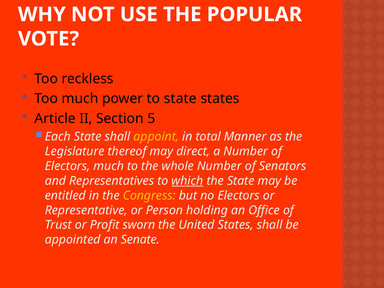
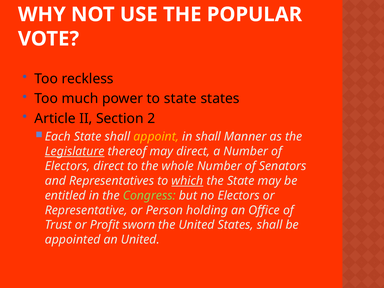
5: 5 -> 2
in total: total -> shall
Legislature underline: none -> present
Electors much: much -> direct
Congress colour: yellow -> light green
an Senate: Senate -> United
